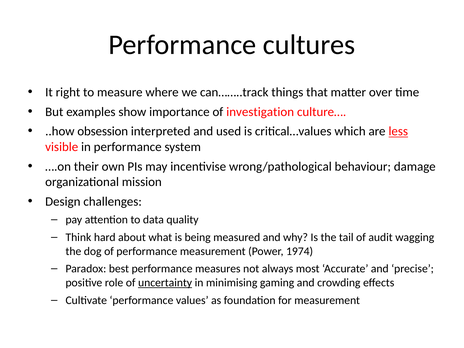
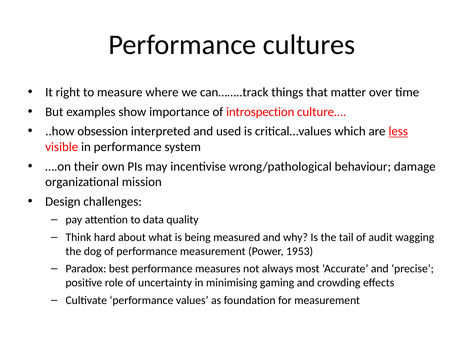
investigation: investigation -> introspection
1974: 1974 -> 1953
uncertainty underline: present -> none
